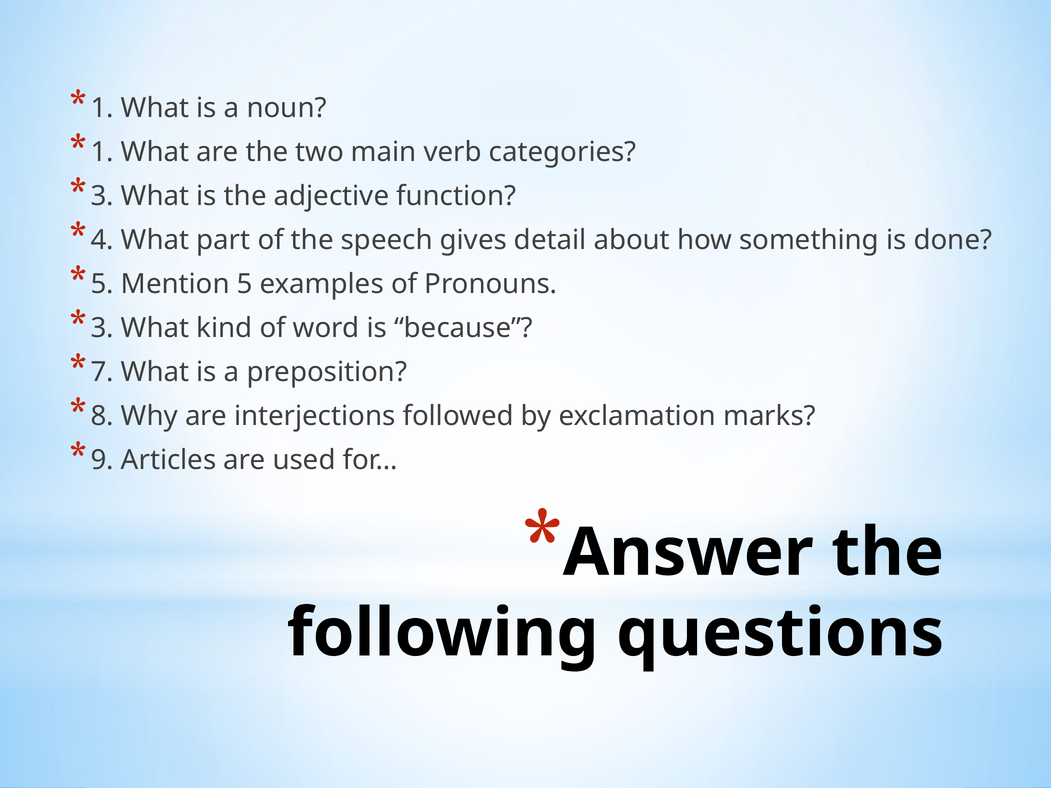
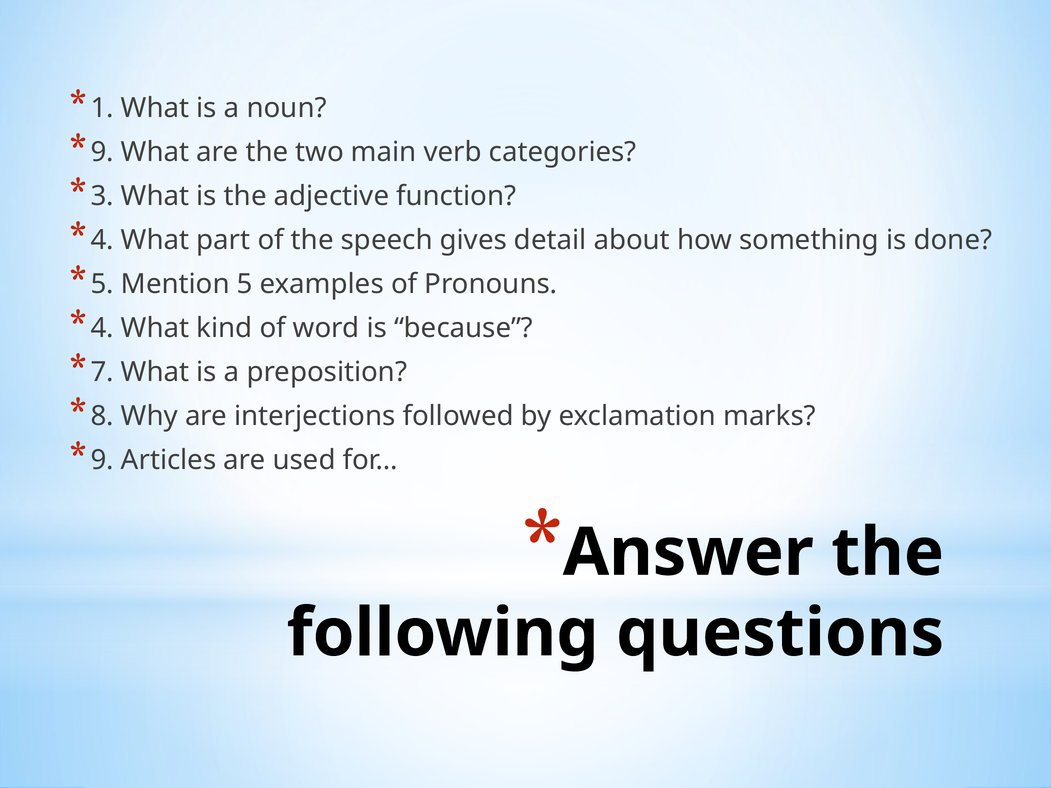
1 at (102, 152): 1 -> 9
3 at (102, 328): 3 -> 4
